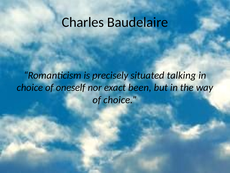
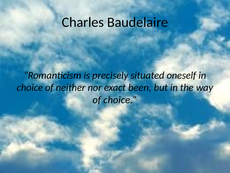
talking: talking -> oneself
oneself: oneself -> neither
